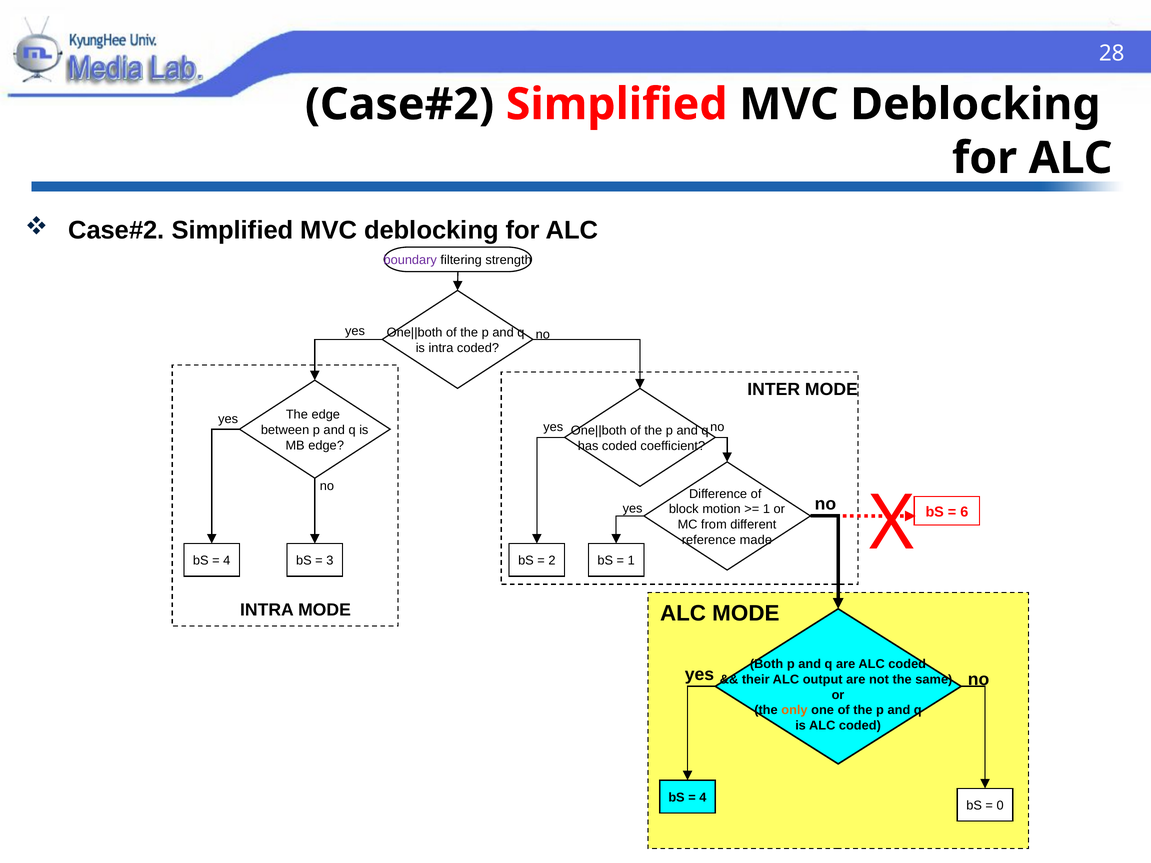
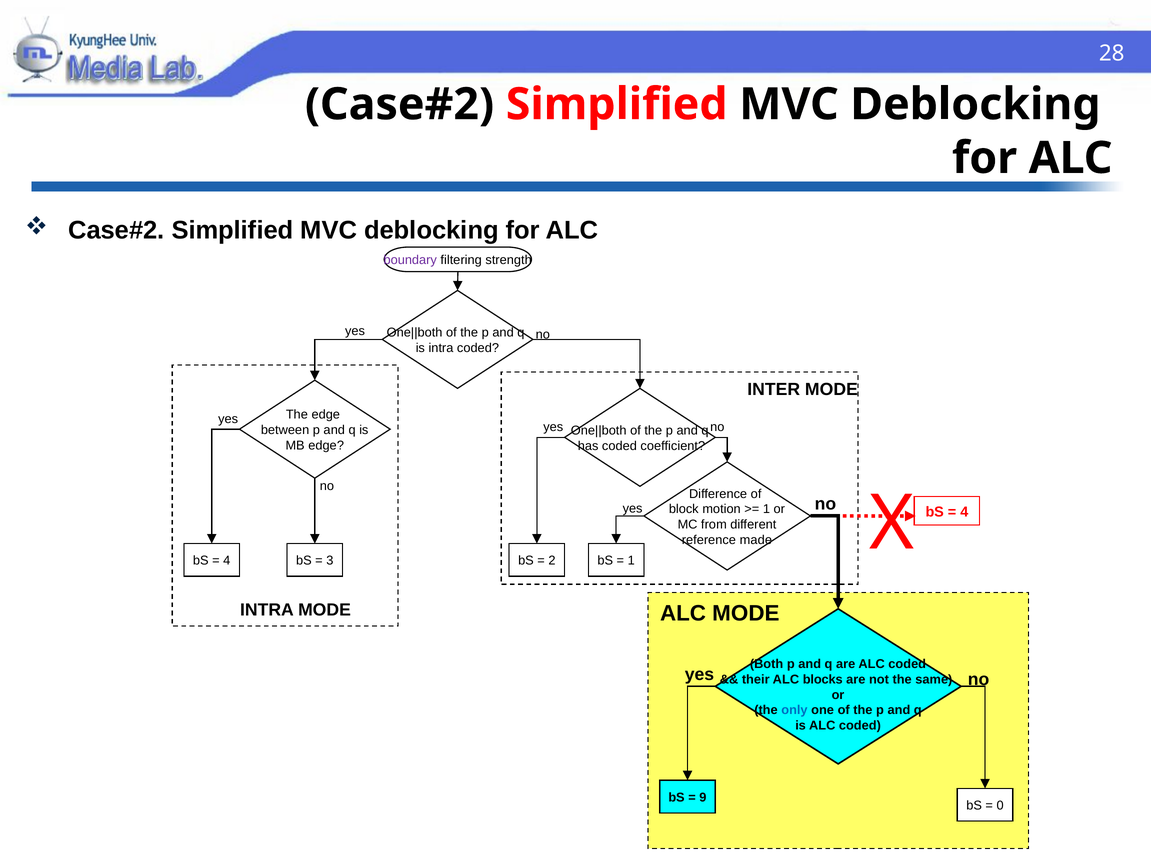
6 at (964, 512): 6 -> 4
output: output -> blocks
only colour: orange -> blue
4 at (703, 798): 4 -> 9
